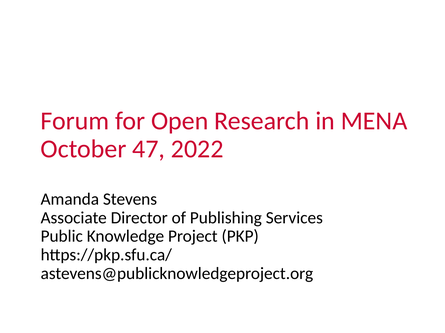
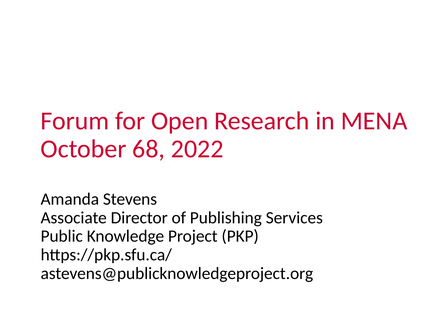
47: 47 -> 68
